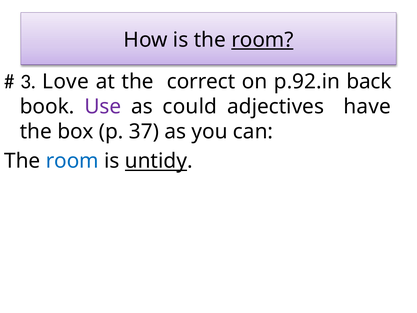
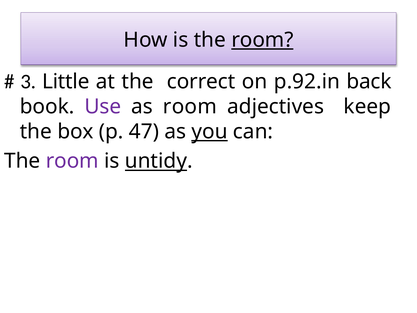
Love: Love -> Little
as could: could -> room
have: have -> keep
37: 37 -> 47
you underline: none -> present
room at (72, 161) colour: blue -> purple
